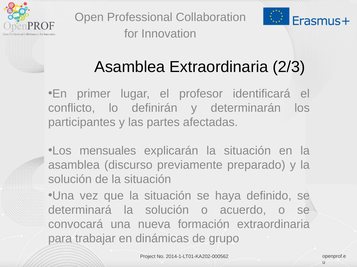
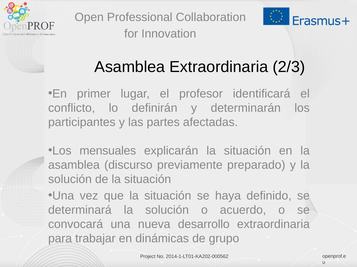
formación: formación -> desarrollo
